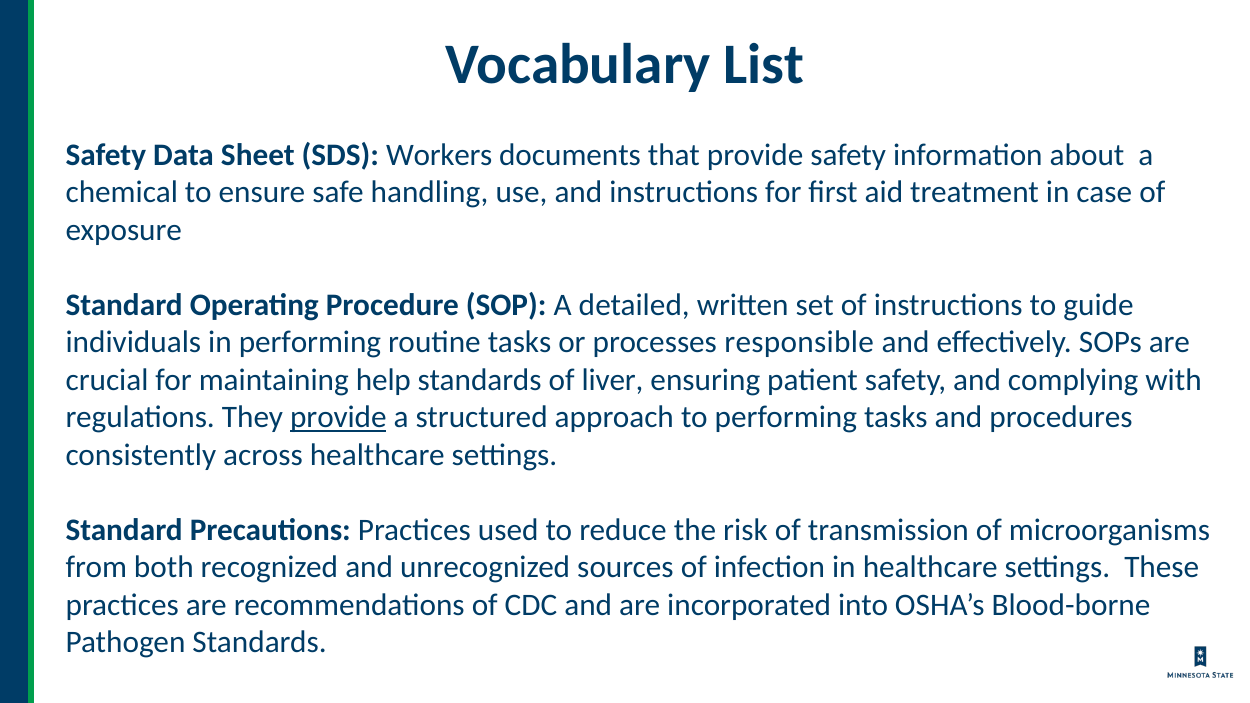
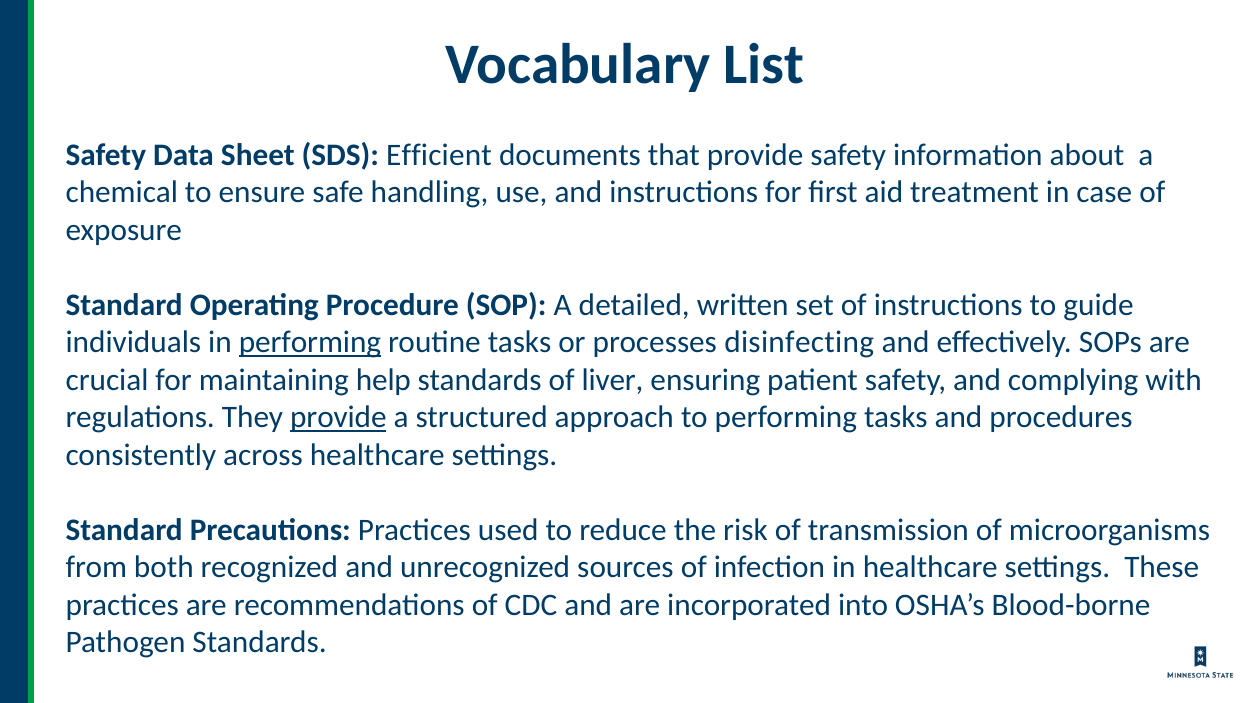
Workers: Workers -> Efficient
performing at (310, 343) underline: none -> present
responsible: responsible -> disinfecting
